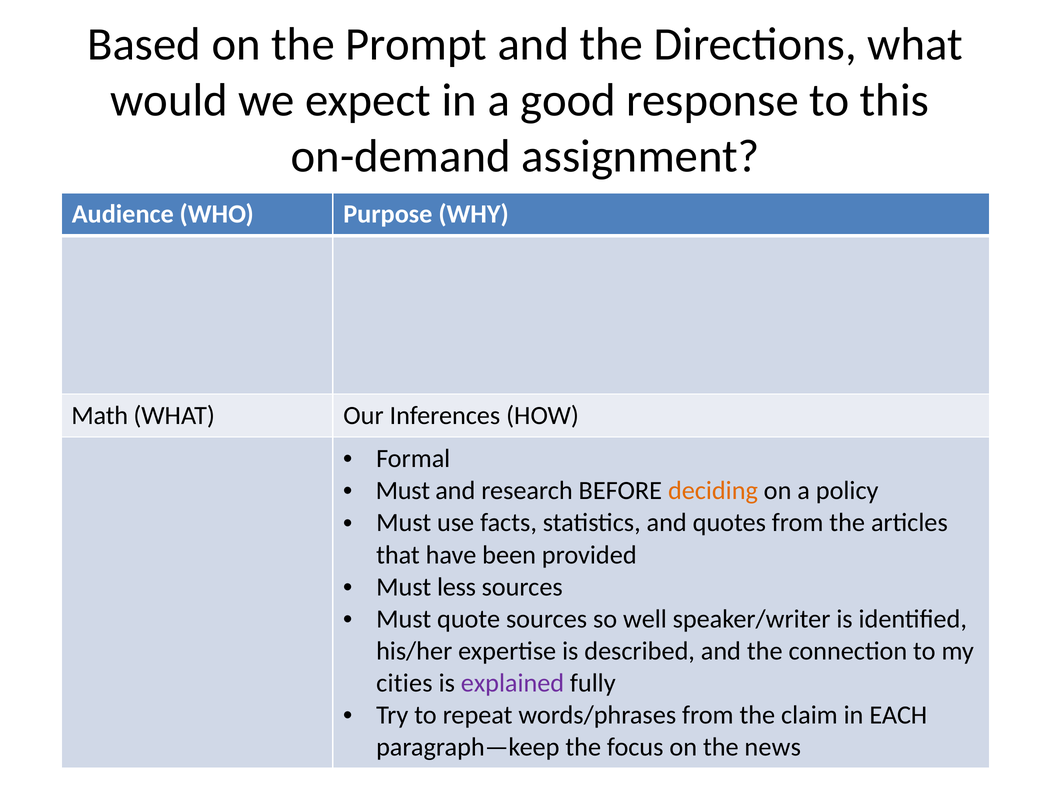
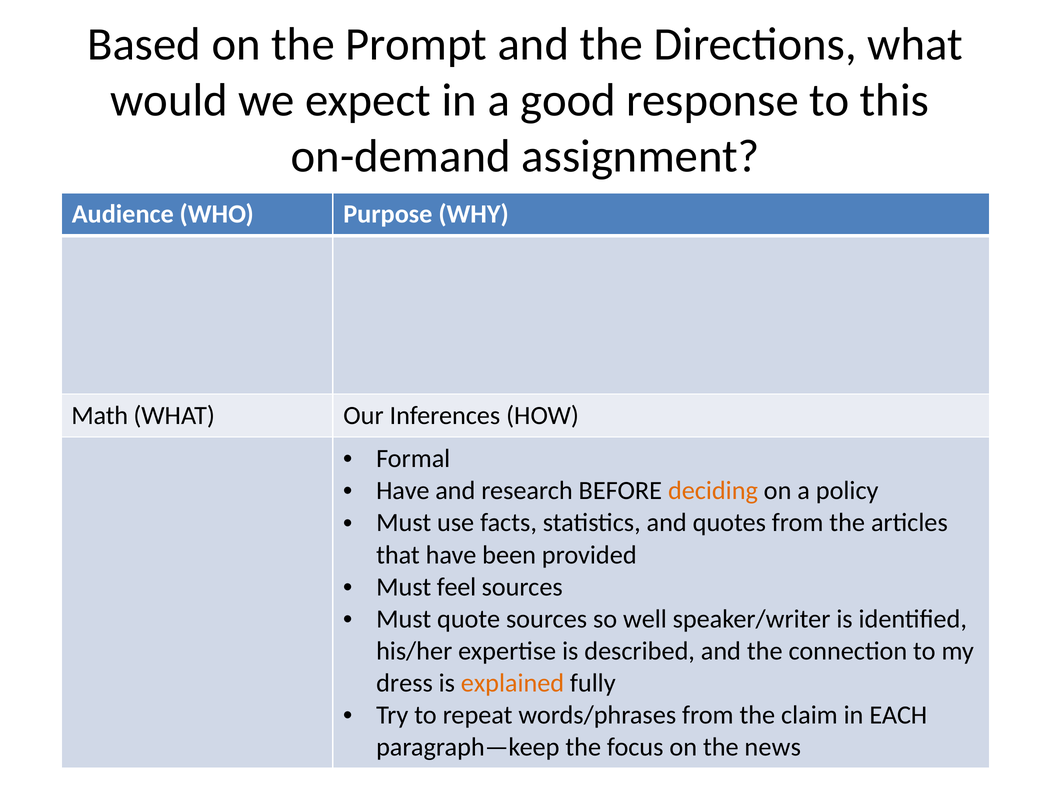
Must at (403, 491): Must -> Have
less: less -> feel
cities: cities -> dress
explained colour: purple -> orange
